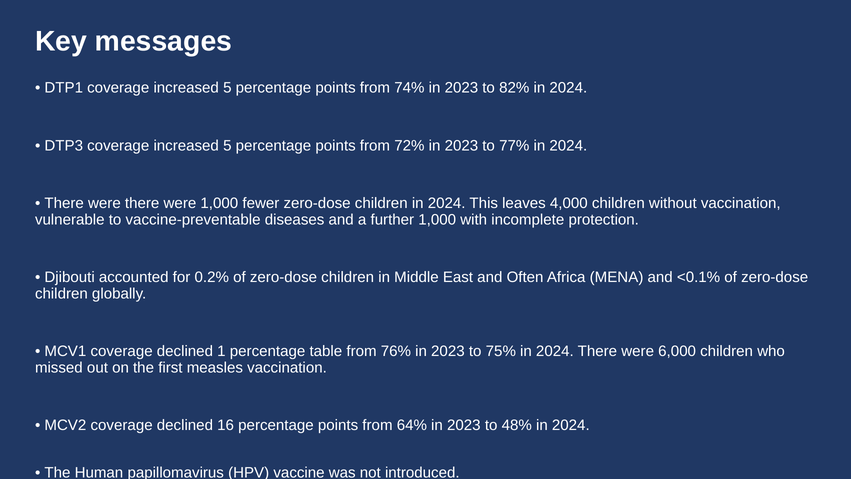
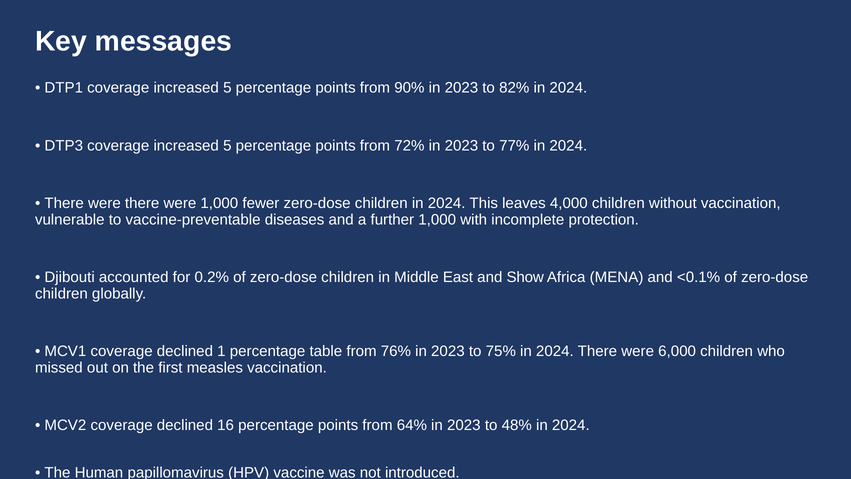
74%: 74% -> 90%
Often: Often -> Show
